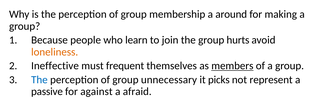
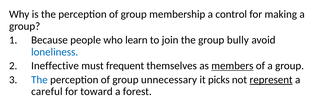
around: around -> control
hurts: hurts -> bully
loneliness colour: orange -> blue
represent underline: none -> present
passive: passive -> careful
against: against -> toward
afraid: afraid -> forest
